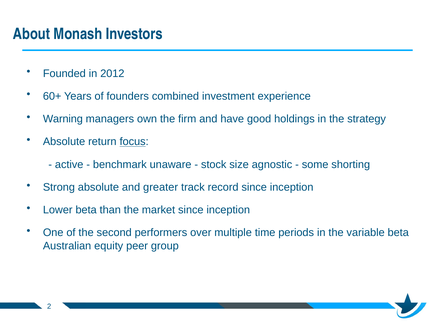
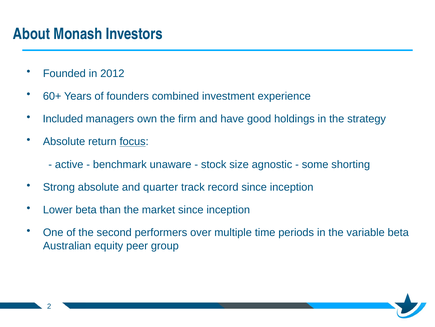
Warning: Warning -> Included
greater: greater -> quarter
